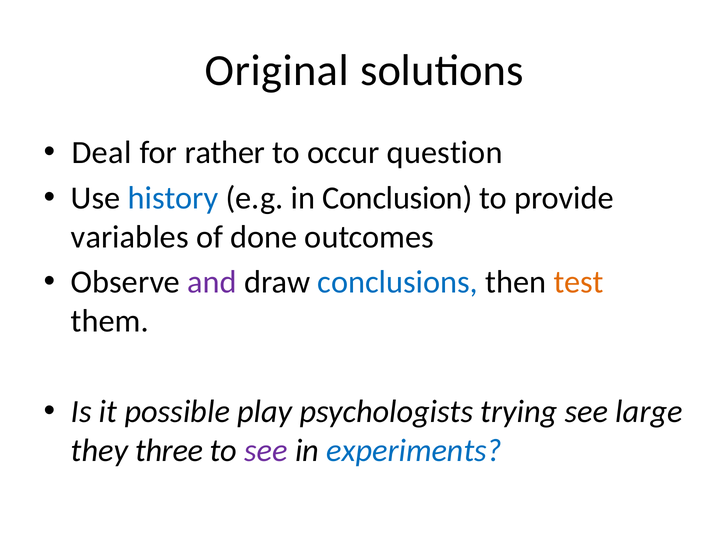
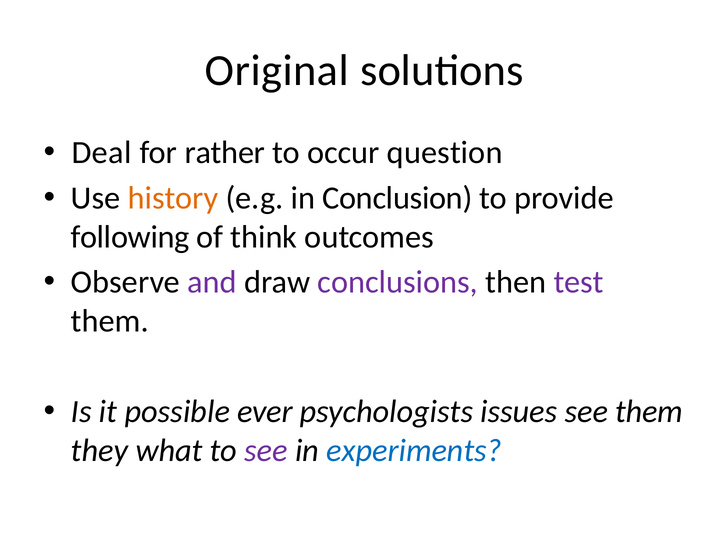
history colour: blue -> orange
variables: variables -> following
done: done -> think
conclusions colour: blue -> purple
test colour: orange -> purple
play: play -> ever
trying: trying -> issues
see large: large -> them
three: three -> what
